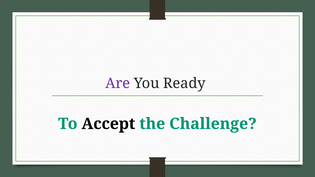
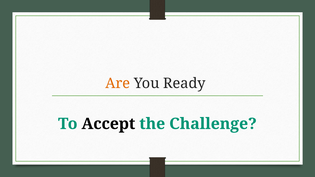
Are colour: purple -> orange
